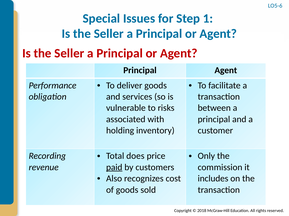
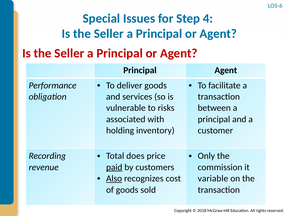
1: 1 -> 4
Also underline: none -> present
includes: includes -> variable
